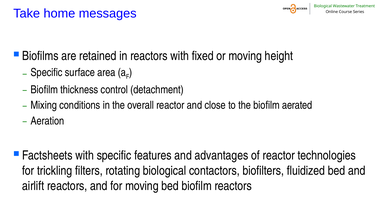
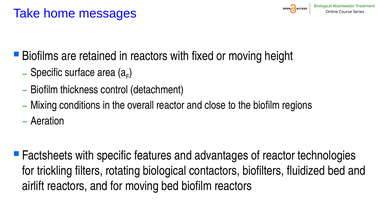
aerated: aerated -> regions
